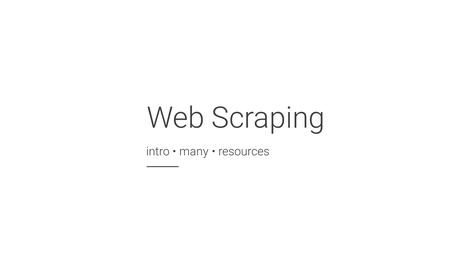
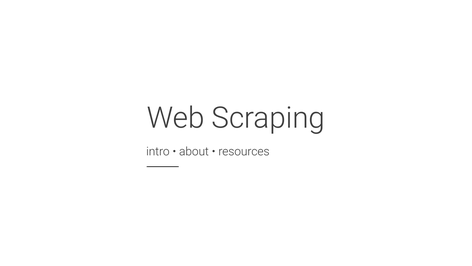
many: many -> about
